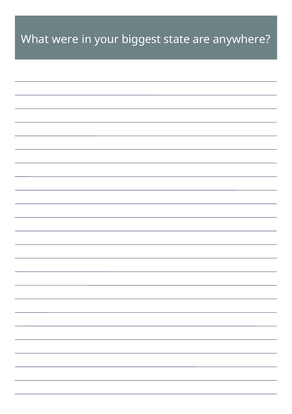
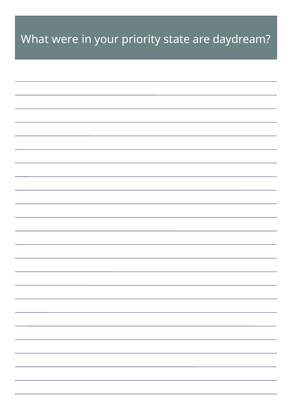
biggest: biggest -> priority
anywhere: anywhere -> daydream
